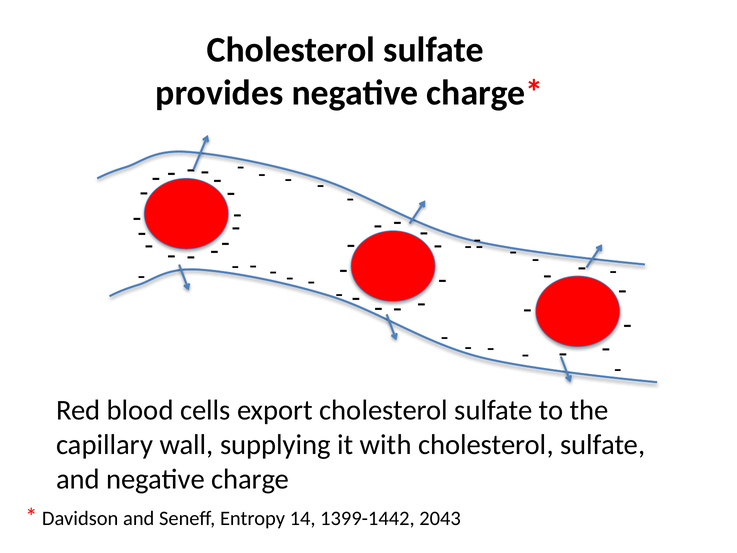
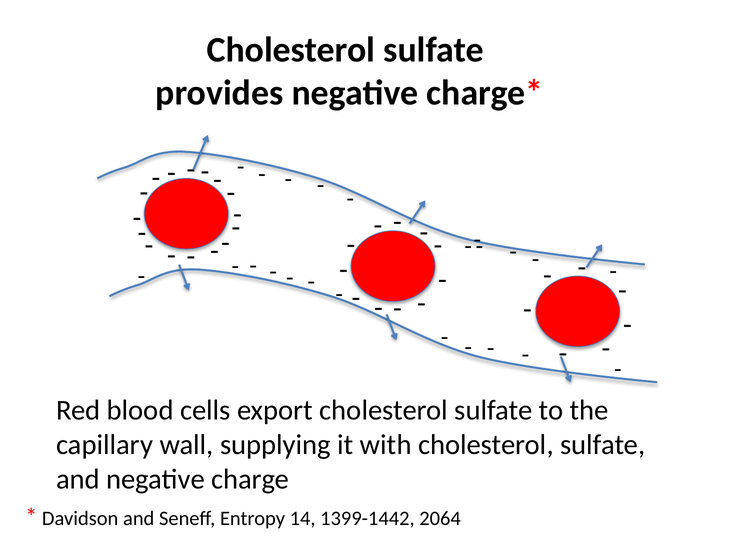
2043: 2043 -> 2064
